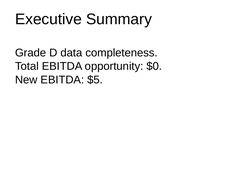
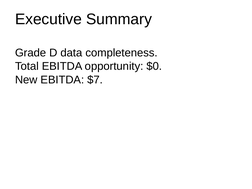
$5: $5 -> $7
